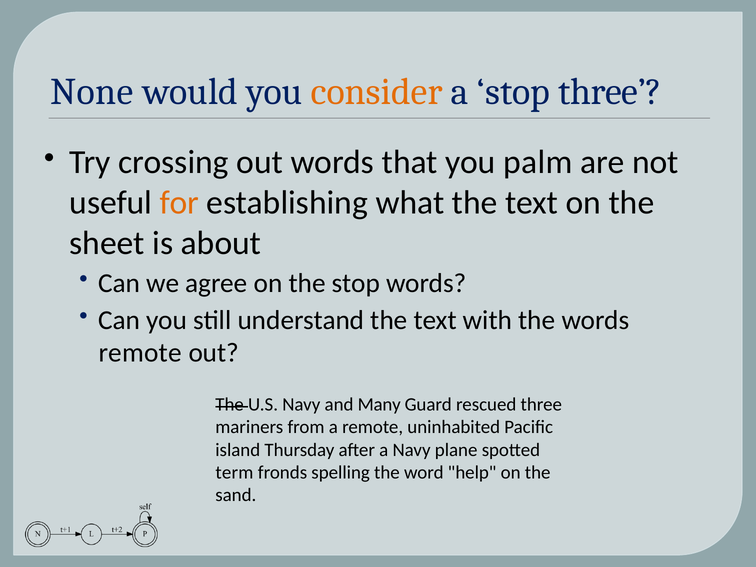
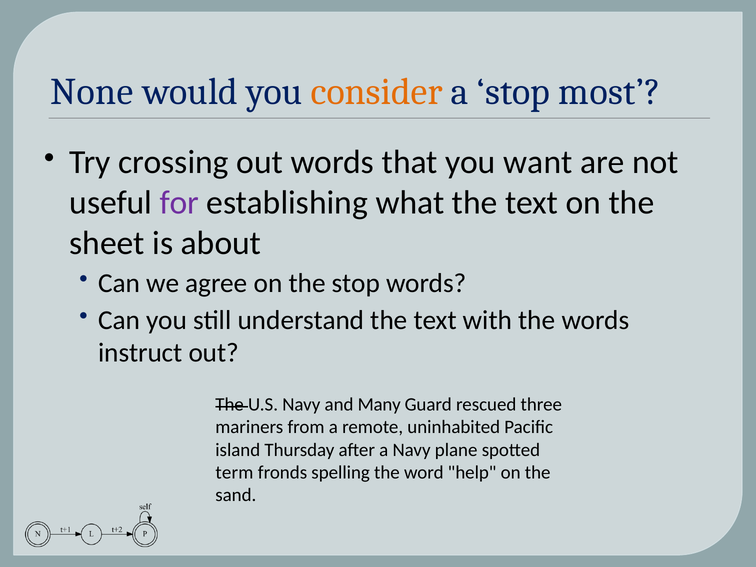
stop three: three -> most
palm: palm -> want
for colour: orange -> purple
remote at (140, 353): remote -> instruct
